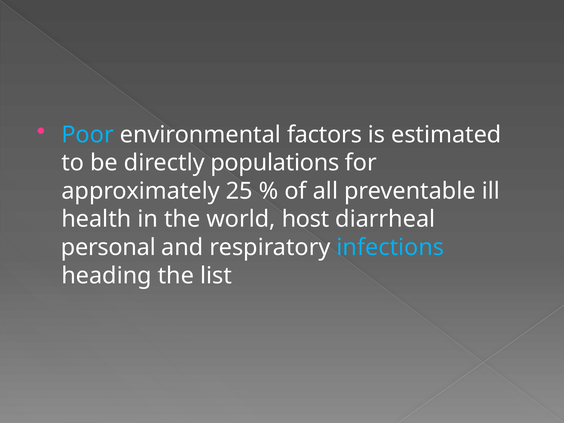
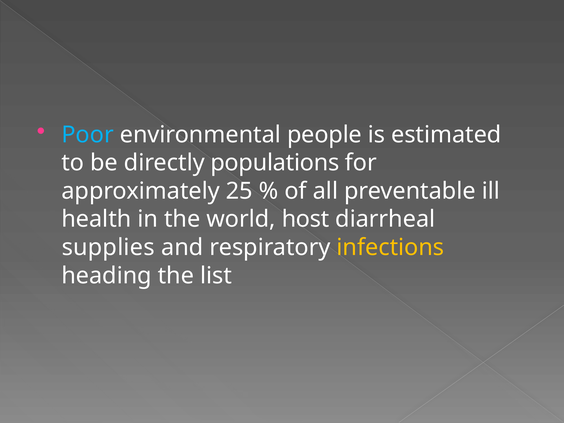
factors: factors -> people
personal: personal -> supplies
infections colour: light blue -> yellow
